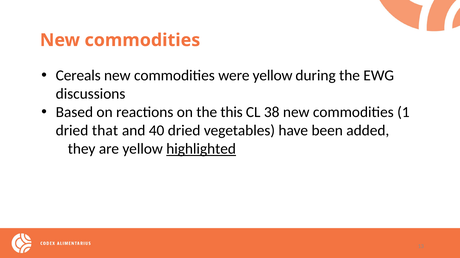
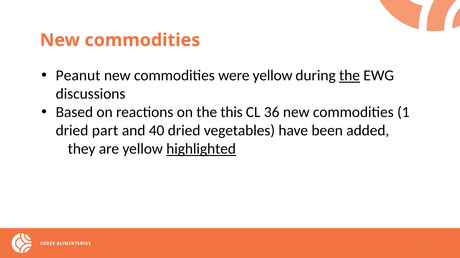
Cereals: Cereals -> Peanut
the at (350, 76) underline: none -> present
38: 38 -> 36
that: that -> part
